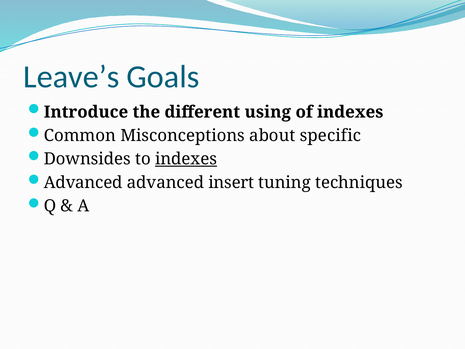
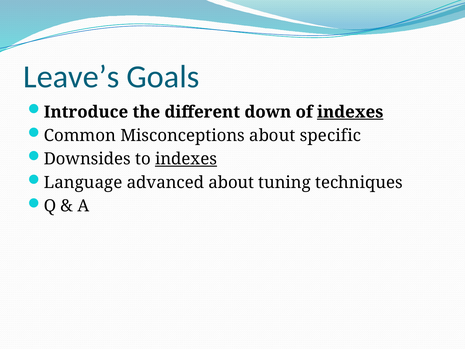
using: using -> down
indexes at (350, 112) underline: none -> present
Advanced at (83, 182): Advanced -> Language
advanced insert: insert -> about
